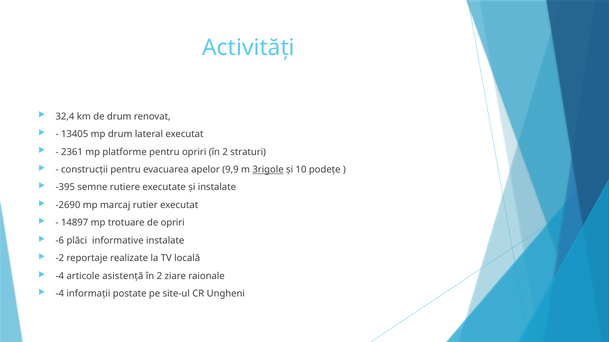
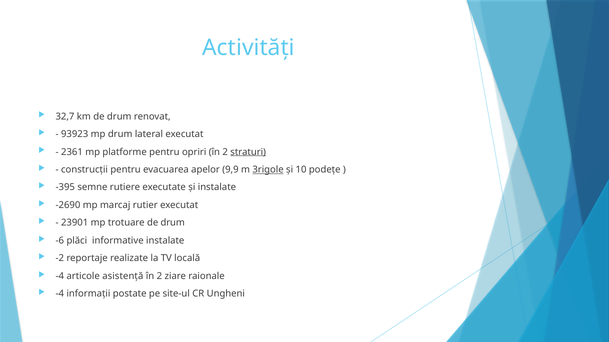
32,4: 32,4 -> 32,7
13405: 13405 -> 93923
straturi underline: none -> present
14897: 14897 -> 23901
trotuare de opriri: opriri -> drum
